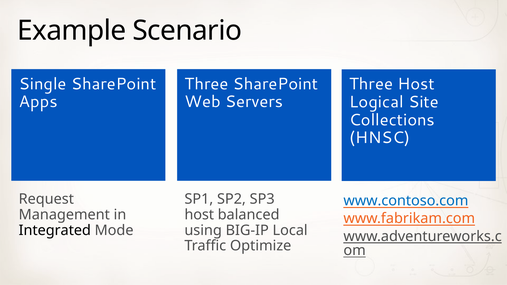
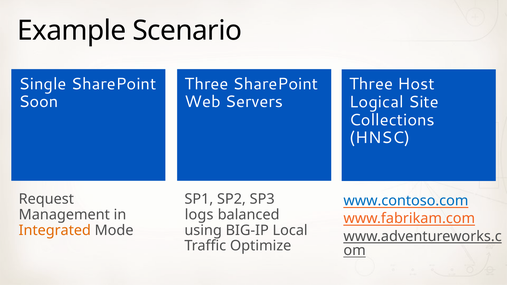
Apps: Apps -> Soon
host at (199, 215): host -> logs
Integrated colour: black -> orange
